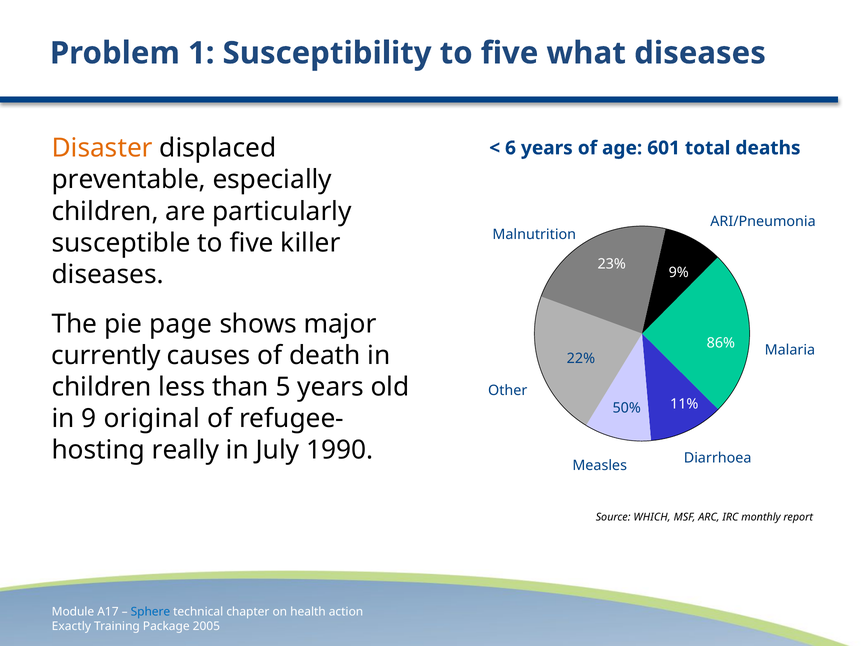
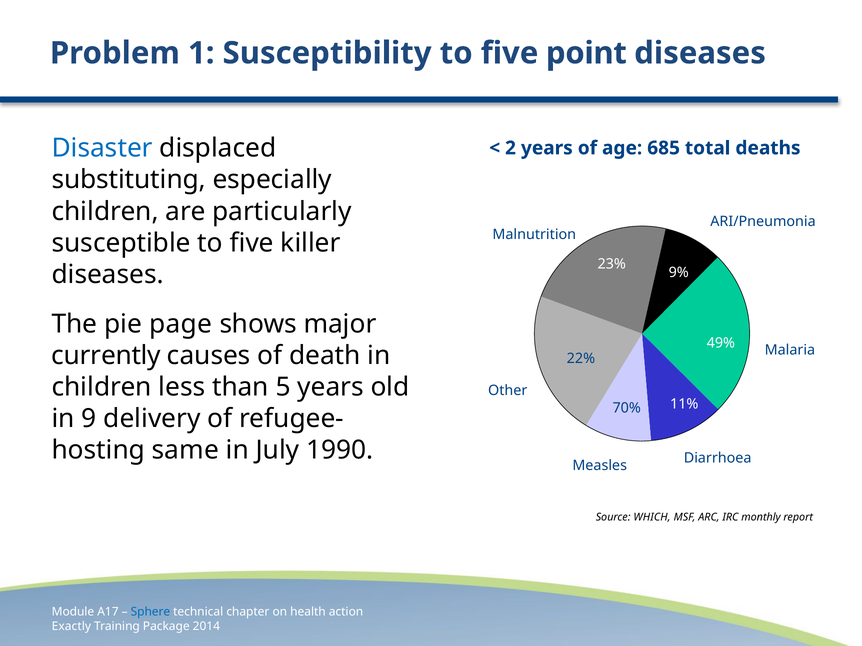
what: what -> point
Disaster colour: orange -> blue
6: 6 -> 2
601: 601 -> 685
preventable: preventable -> substituting
86%: 86% -> 49%
50%: 50% -> 70%
original: original -> delivery
really: really -> same
2005: 2005 -> 2014
